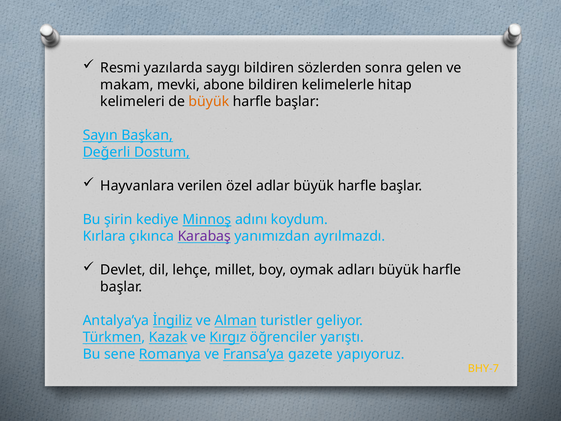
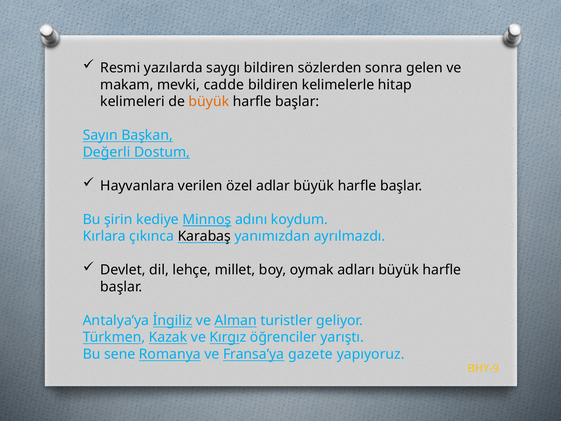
abone: abone -> cadde
Karabaş colour: purple -> black
BHY-7: BHY-7 -> BHY-9
